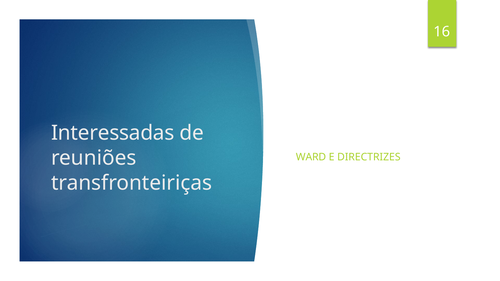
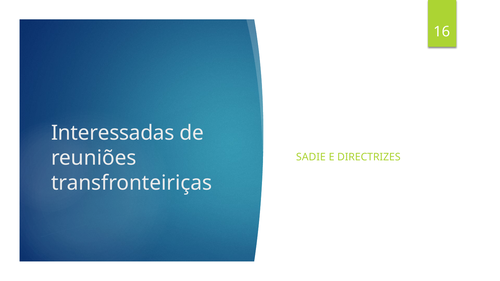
WARD: WARD -> SADIE
